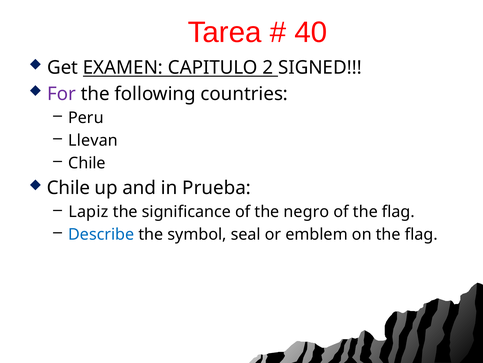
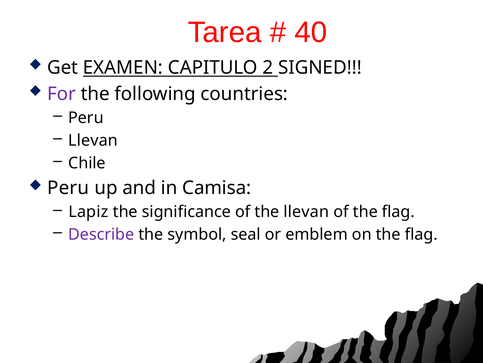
Chile at (68, 188): Chile -> Peru
Prueba: Prueba -> Camisa
the negro: negro -> llevan
Describe colour: blue -> purple
